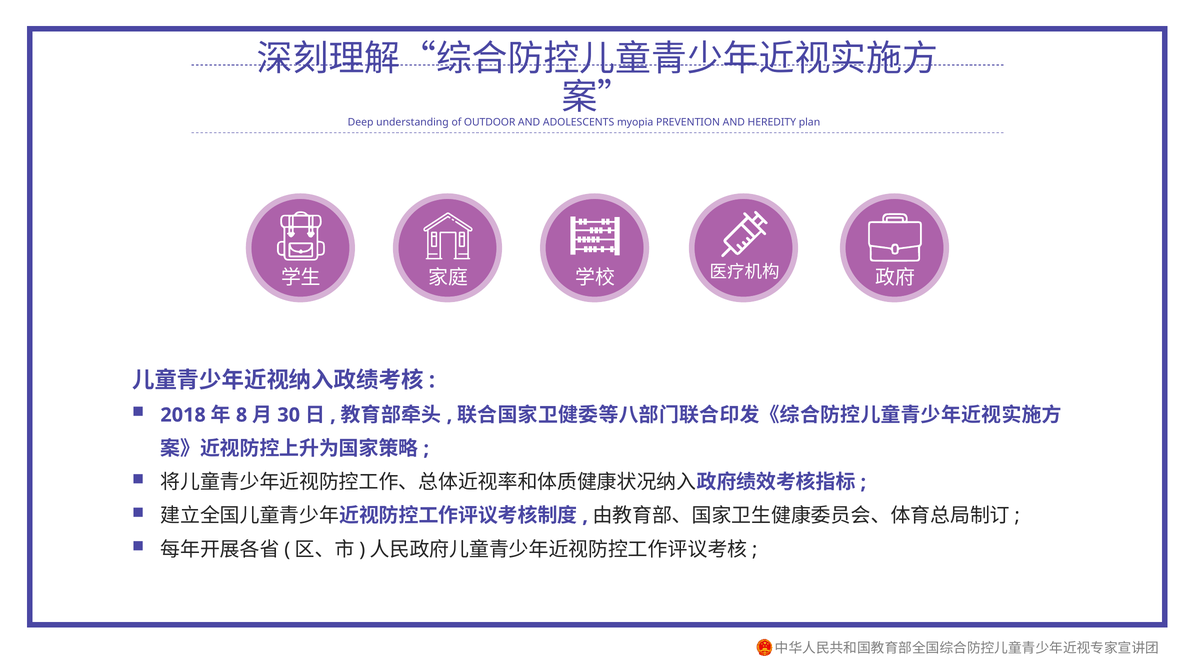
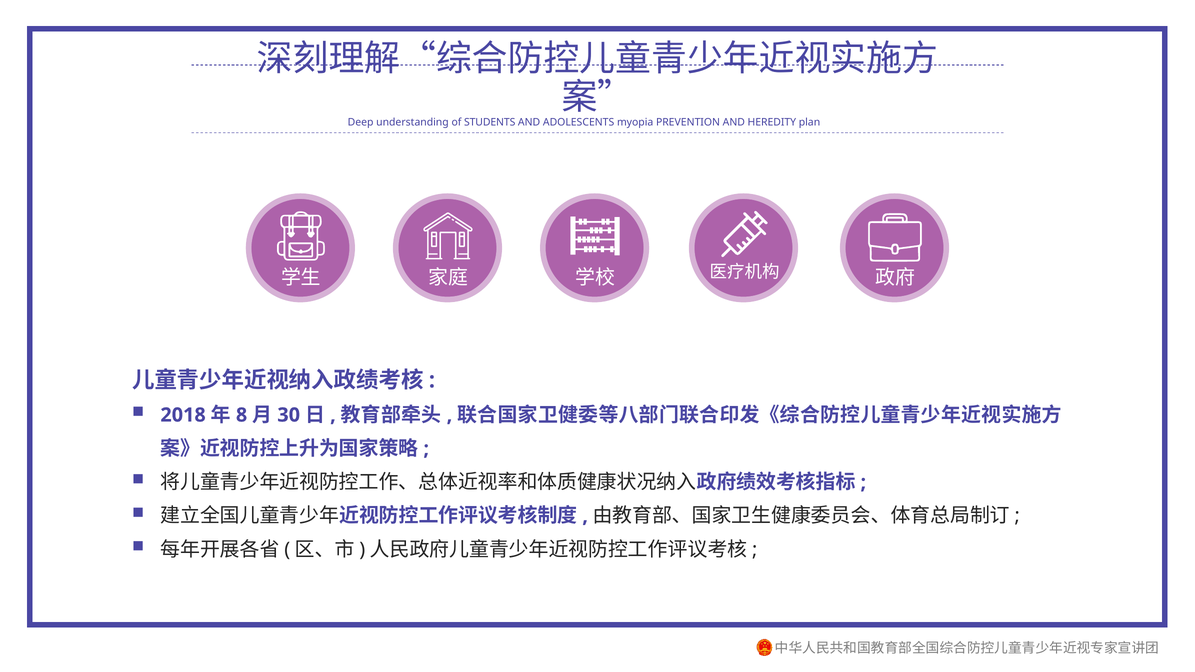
OUTDOOR: OUTDOOR -> STUDENTS
